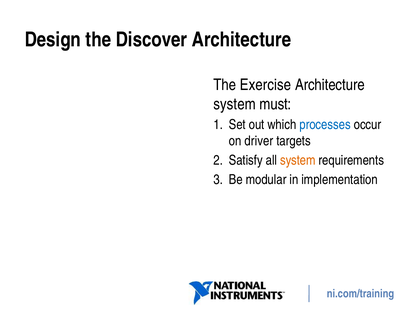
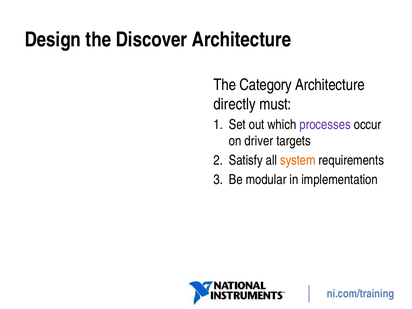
Exercise: Exercise -> Category
system at (235, 104): system -> directly
processes colour: blue -> purple
